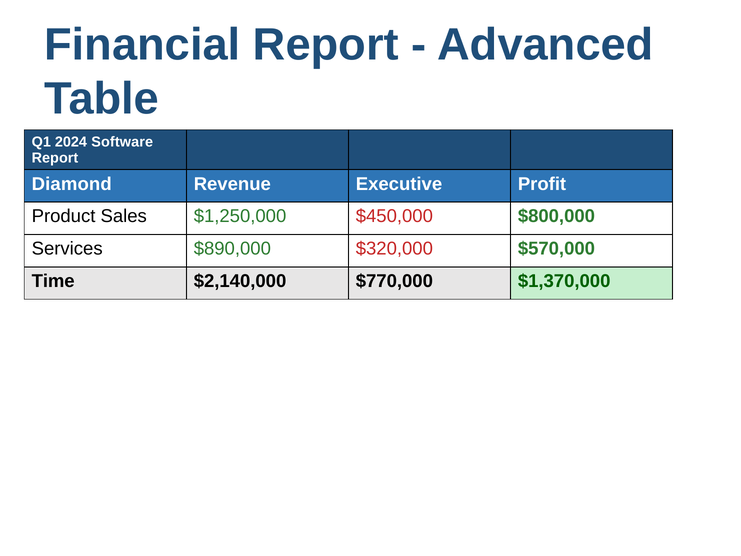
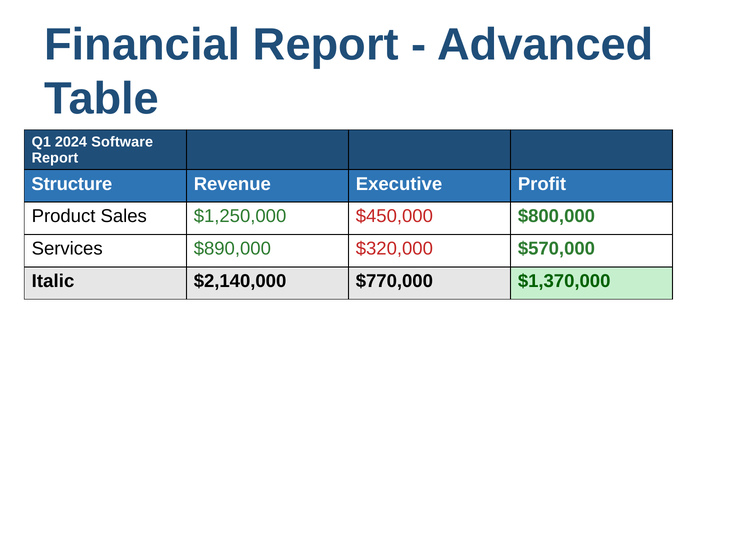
Diamond: Diamond -> Structure
Time: Time -> Italic
